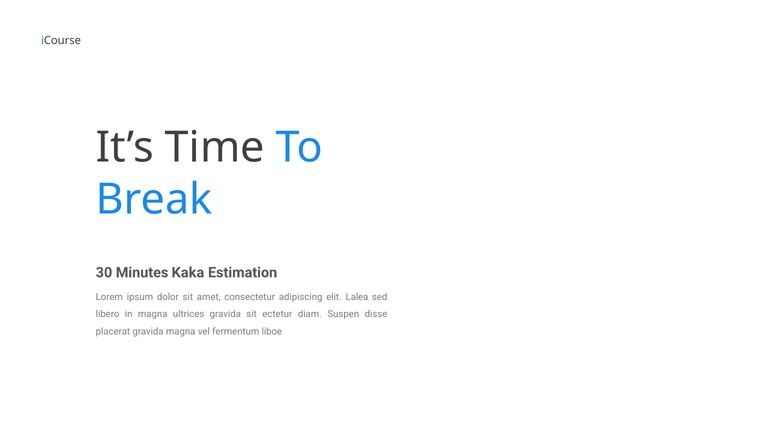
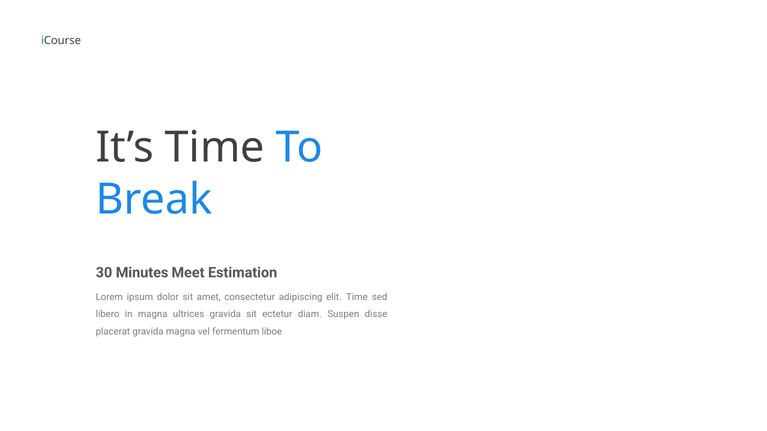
Kaka: Kaka -> Meet
elit Lalea: Lalea -> Time
